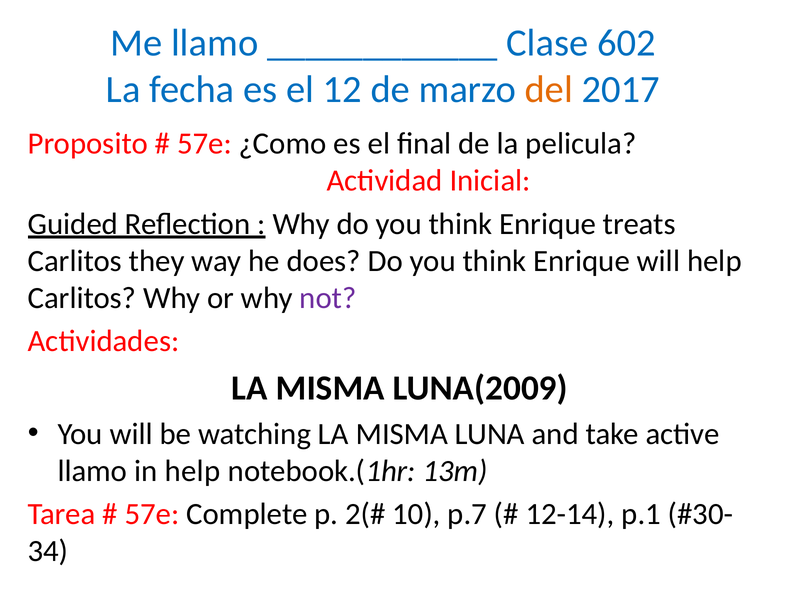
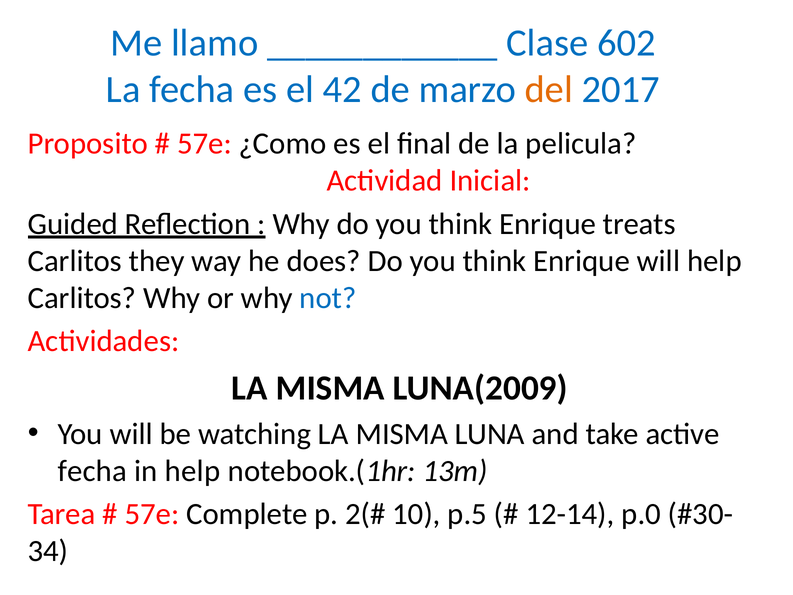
12: 12 -> 42
not colour: purple -> blue
llamo at (92, 471): llamo -> fecha
p.7: p.7 -> p.5
p.1: p.1 -> p.0
